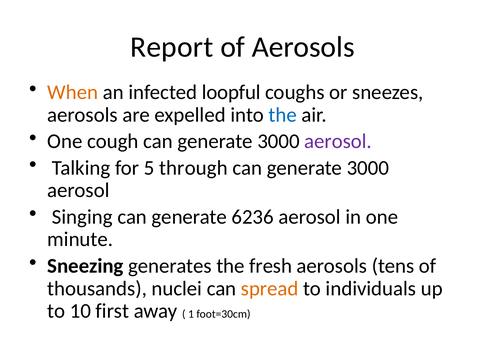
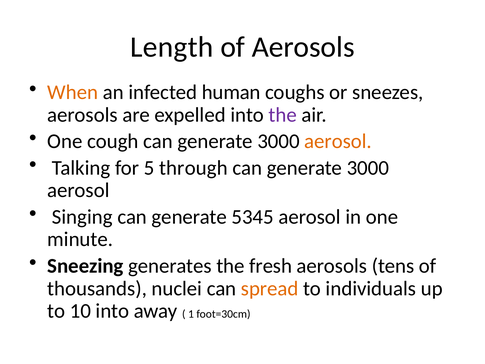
Report: Report -> Length
loopful: loopful -> human
the at (283, 115) colour: blue -> purple
aerosol at (338, 141) colour: purple -> orange
6236: 6236 -> 5345
10 first: first -> into
